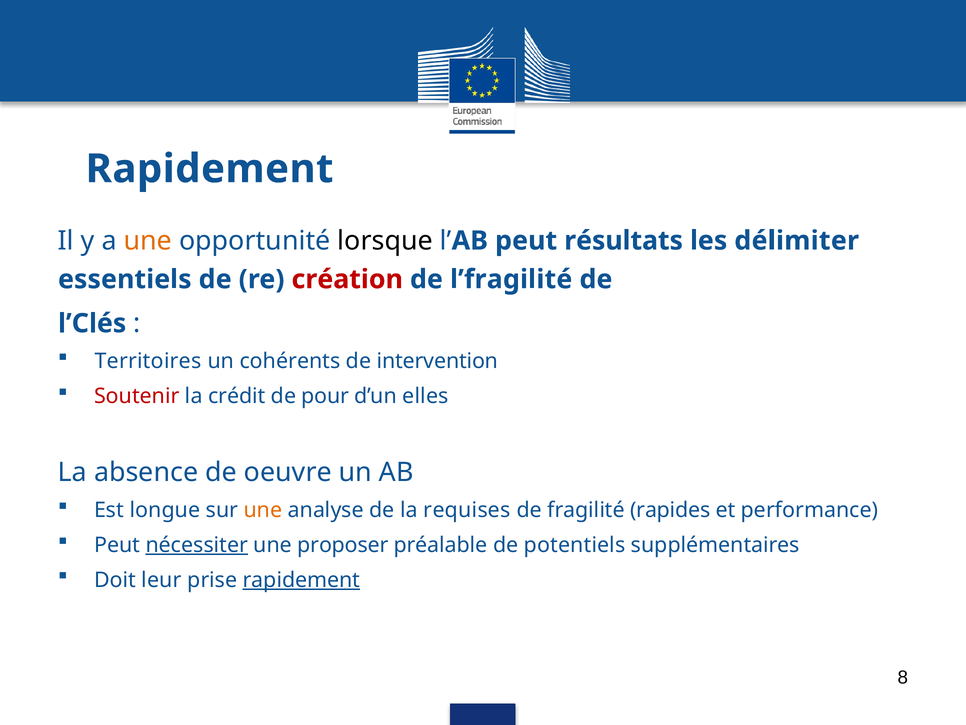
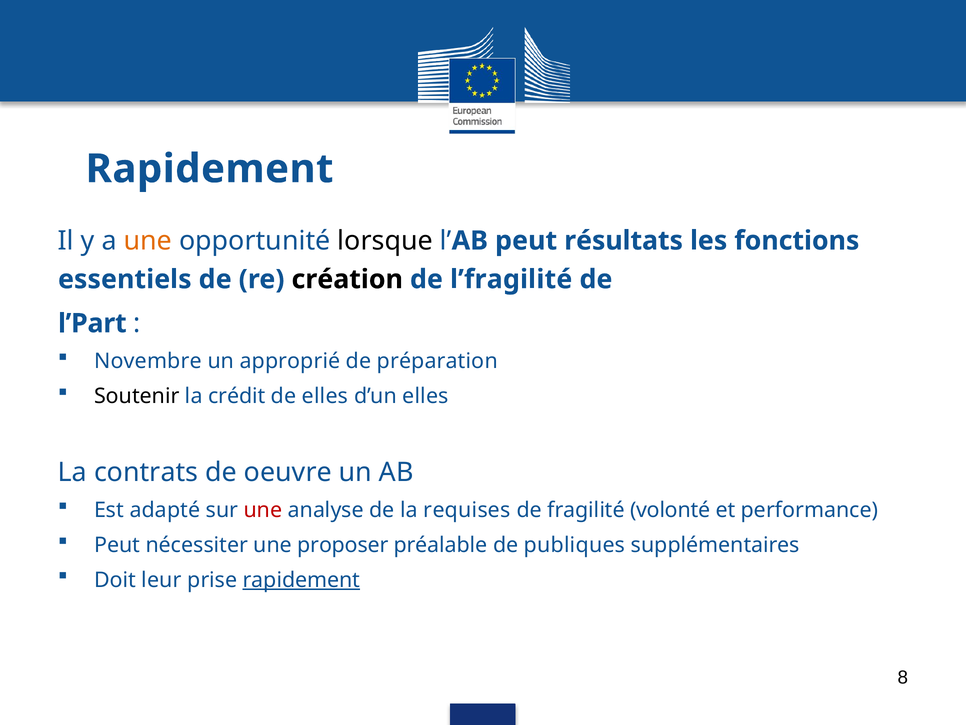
délimiter: délimiter -> fonctions
création colour: red -> black
l’Clés: l’Clés -> l’Part
Territoires: Territoires -> Novembre
cohérents: cohérents -> approprié
intervention: intervention -> préparation
Soutenir colour: red -> black
de pour: pour -> elles
absence: absence -> contrats
longue: longue -> adapté
une at (263, 510) colour: orange -> red
rapides: rapides -> volonté
nécessiter underline: present -> none
potentiels: potentiels -> publiques
